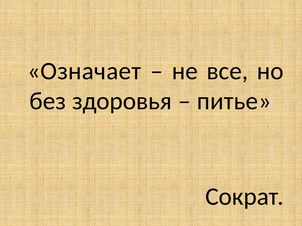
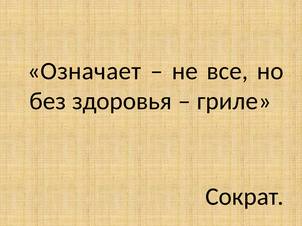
питье: питье -> гриле
